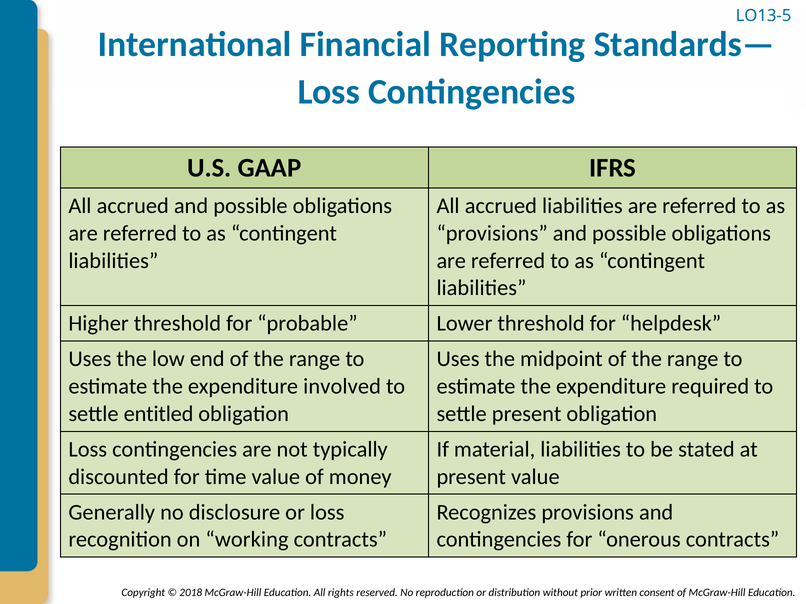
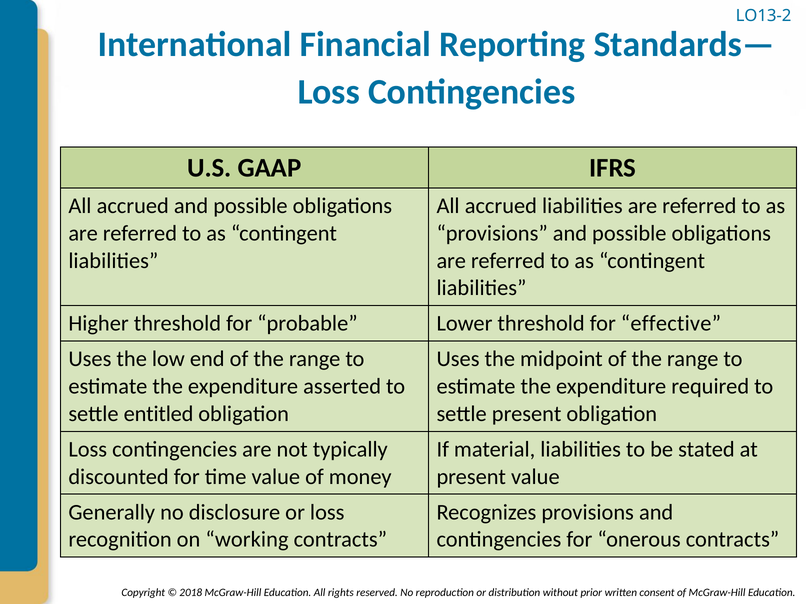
LO13-5: LO13-5 -> LO13-2
helpdesk: helpdesk -> effective
involved: involved -> asserted
